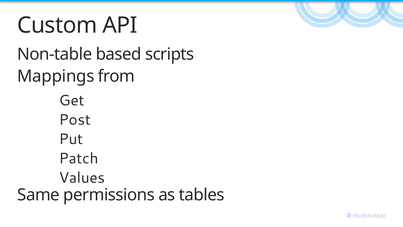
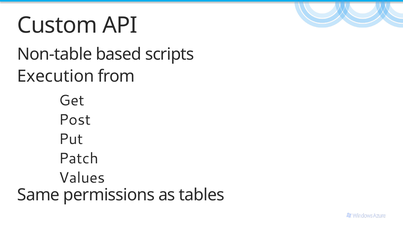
Mappings: Mappings -> Execution
